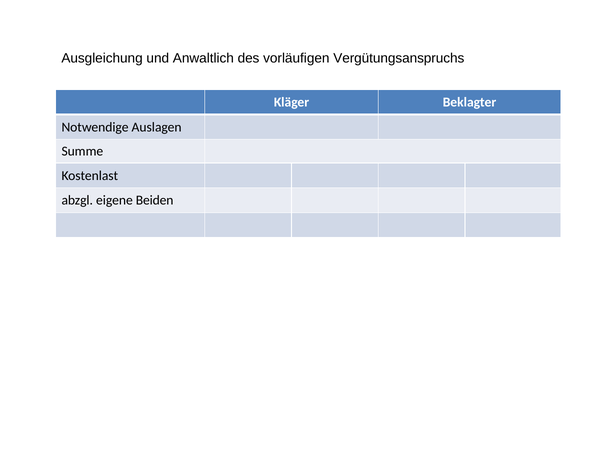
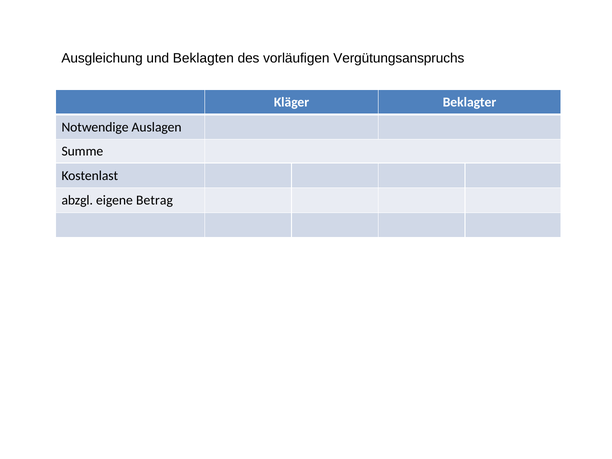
Anwaltlich: Anwaltlich -> Beklagten
Beiden: Beiden -> Betrag
